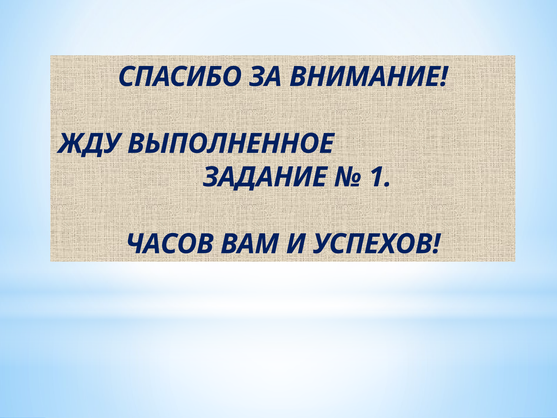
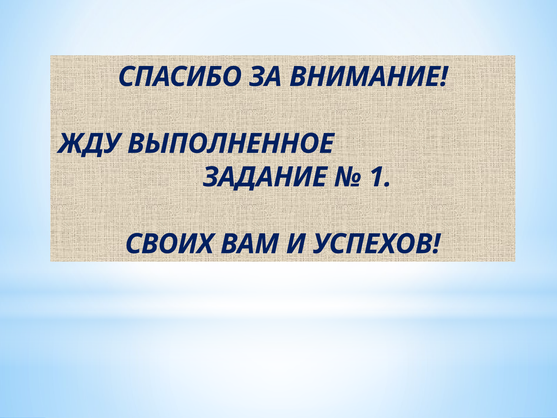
ЧАСОВ: ЧАСОВ -> СВОИХ
